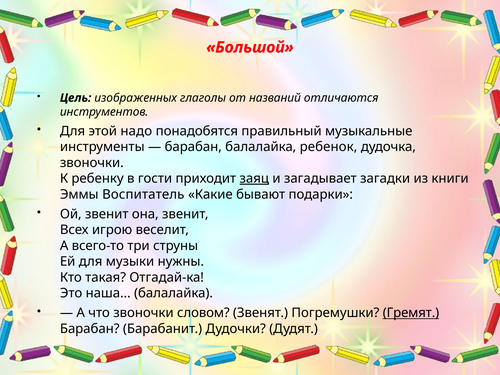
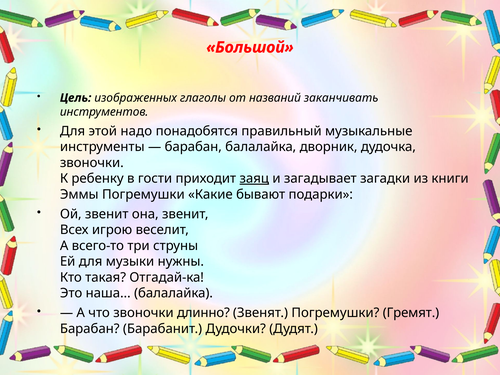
отличаются: отличаются -> заканчивать
ребенок: ребенок -> дворник
Эммы Воспитатель: Воспитатель -> Погремушки
словом: словом -> длинно
Гремят underline: present -> none
